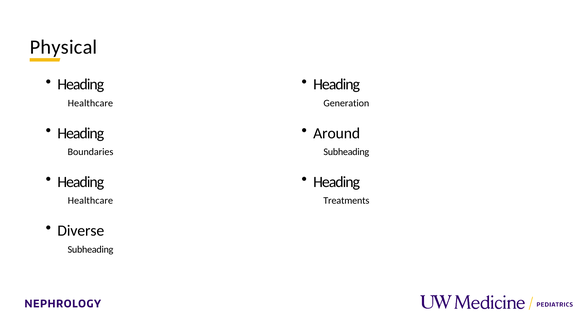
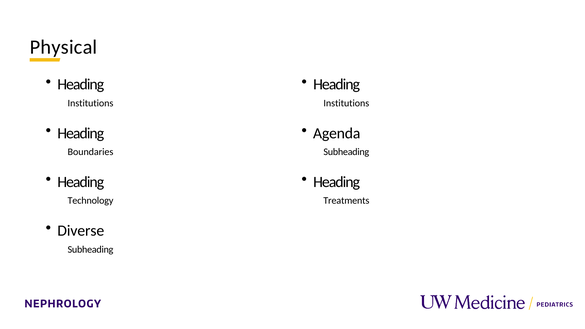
Healthcare at (90, 103): Healthcare -> Institutions
Generation at (346, 103): Generation -> Institutions
Around: Around -> Agenda
Healthcare at (90, 201): Healthcare -> Technology
